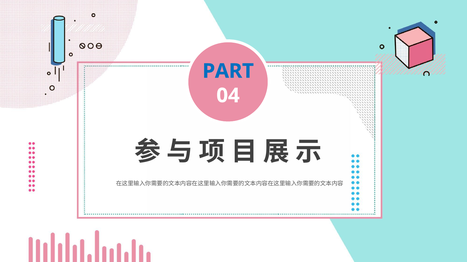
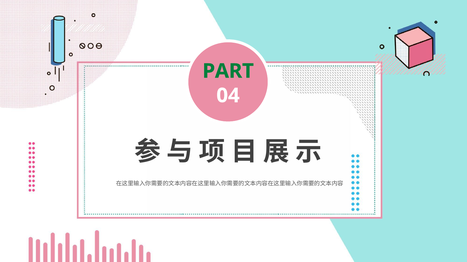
PART colour: blue -> green
